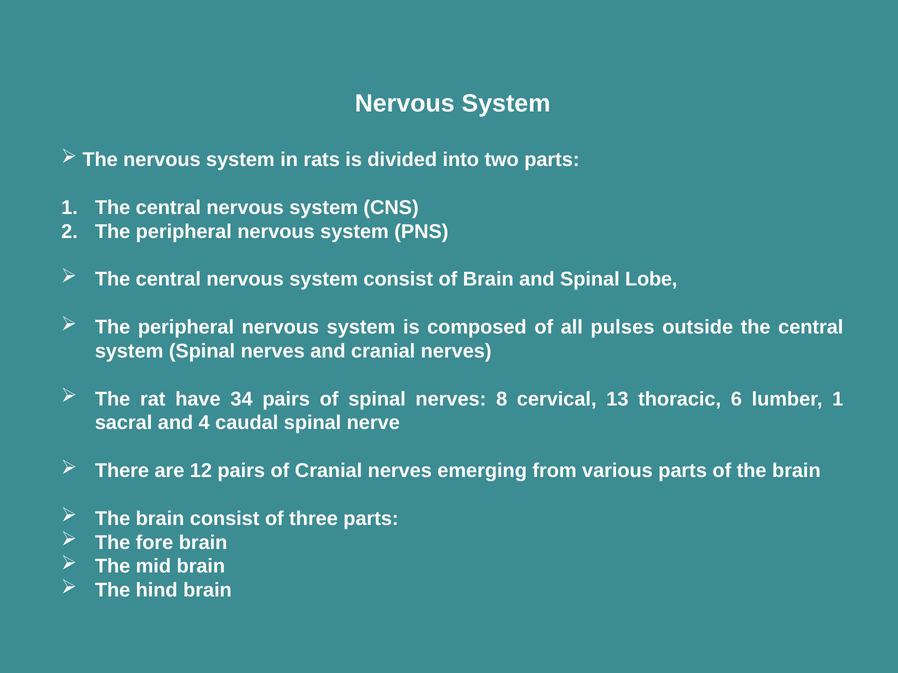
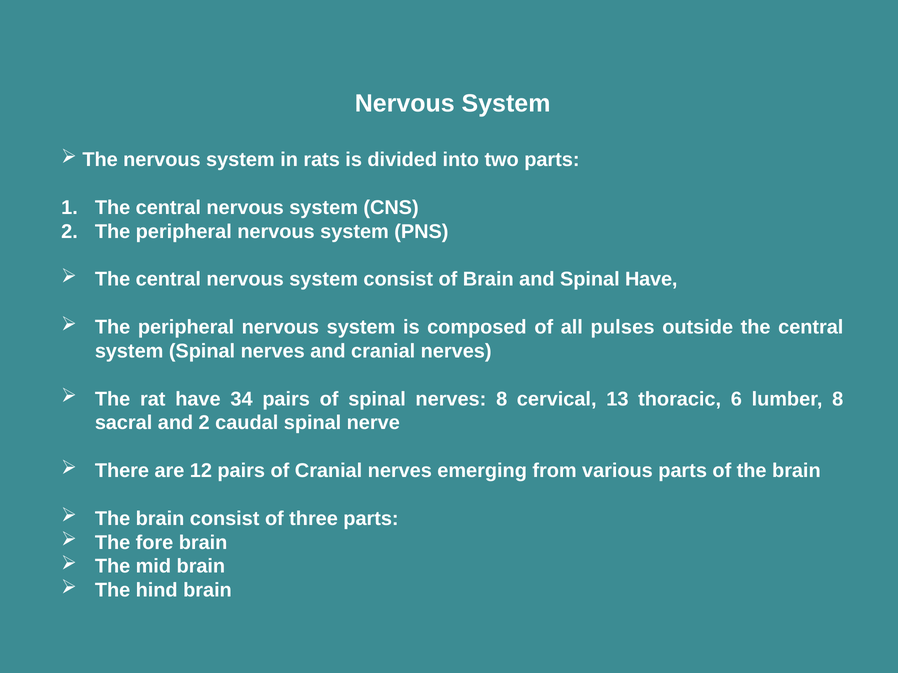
Spinal Lobe: Lobe -> Have
lumber 1: 1 -> 8
and 4: 4 -> 2
